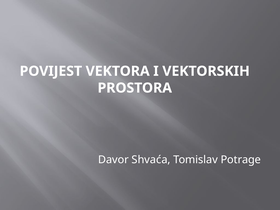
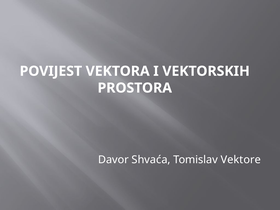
Potrage: Potrage -> Vektore
